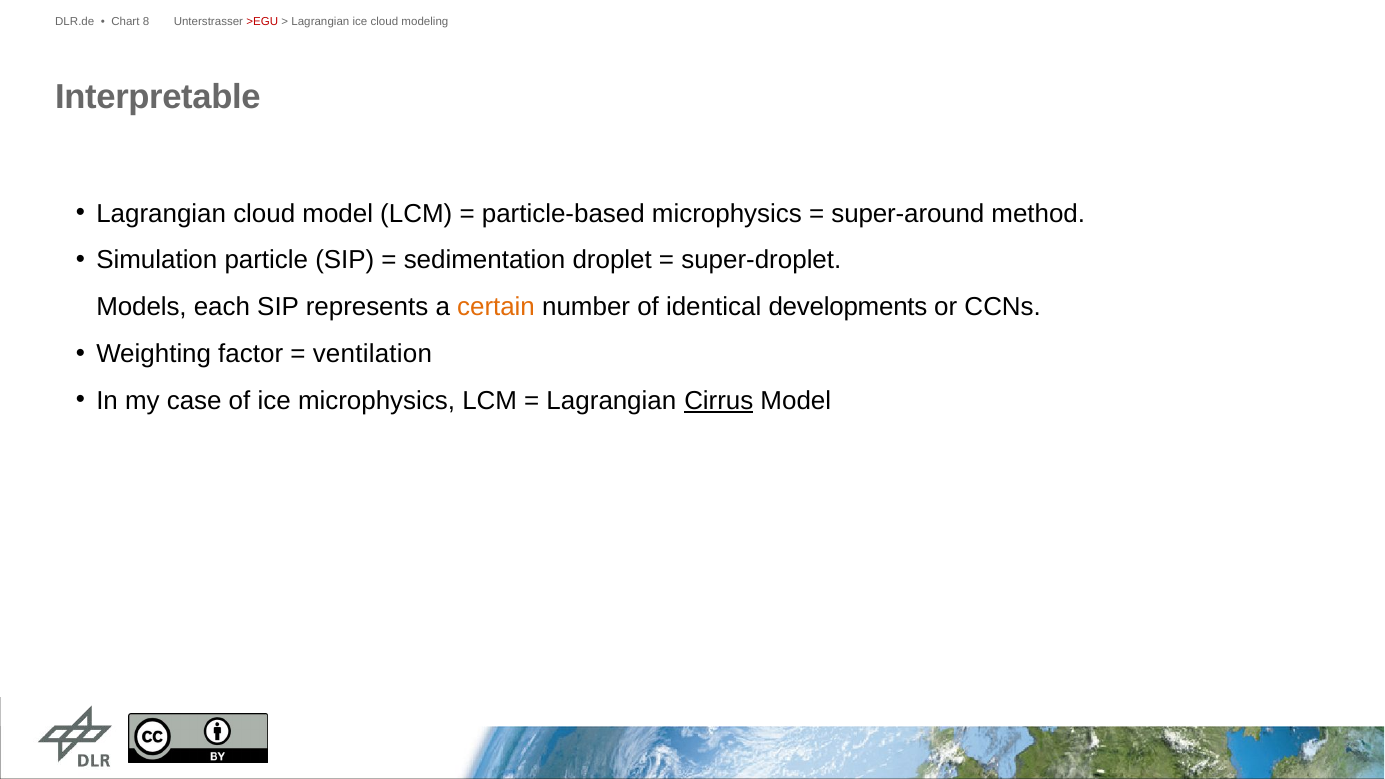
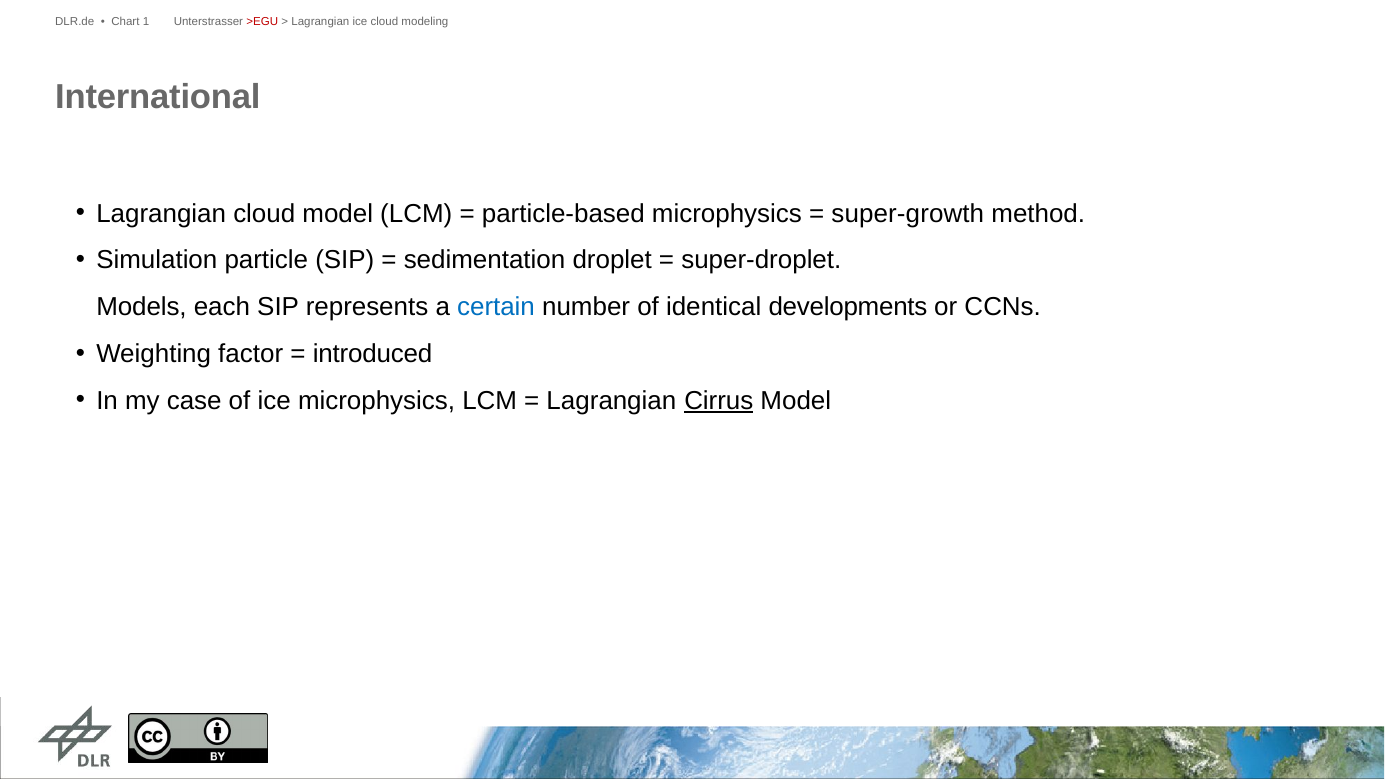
8: 8 -> 1
Interpretable: Interpretable -> International
super-around: super-around -> super-growth
certain colour: orange -> blue
ventilation: ventilation -> introduced
